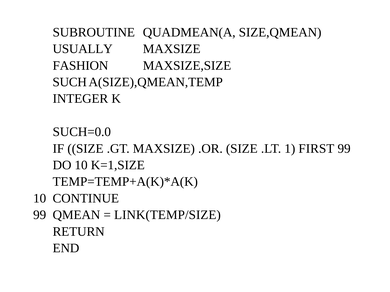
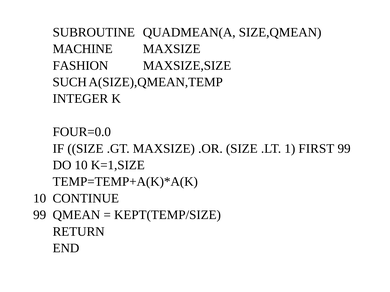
USUALLY: USUALLY -> MACHINE
SUCH=0.0: SUCH=0.0 -> FOUR=0.0
LINK(TEMP/SIZE: LINK(TEMP/SIZE -> KEPT(TEMP/SIZE
